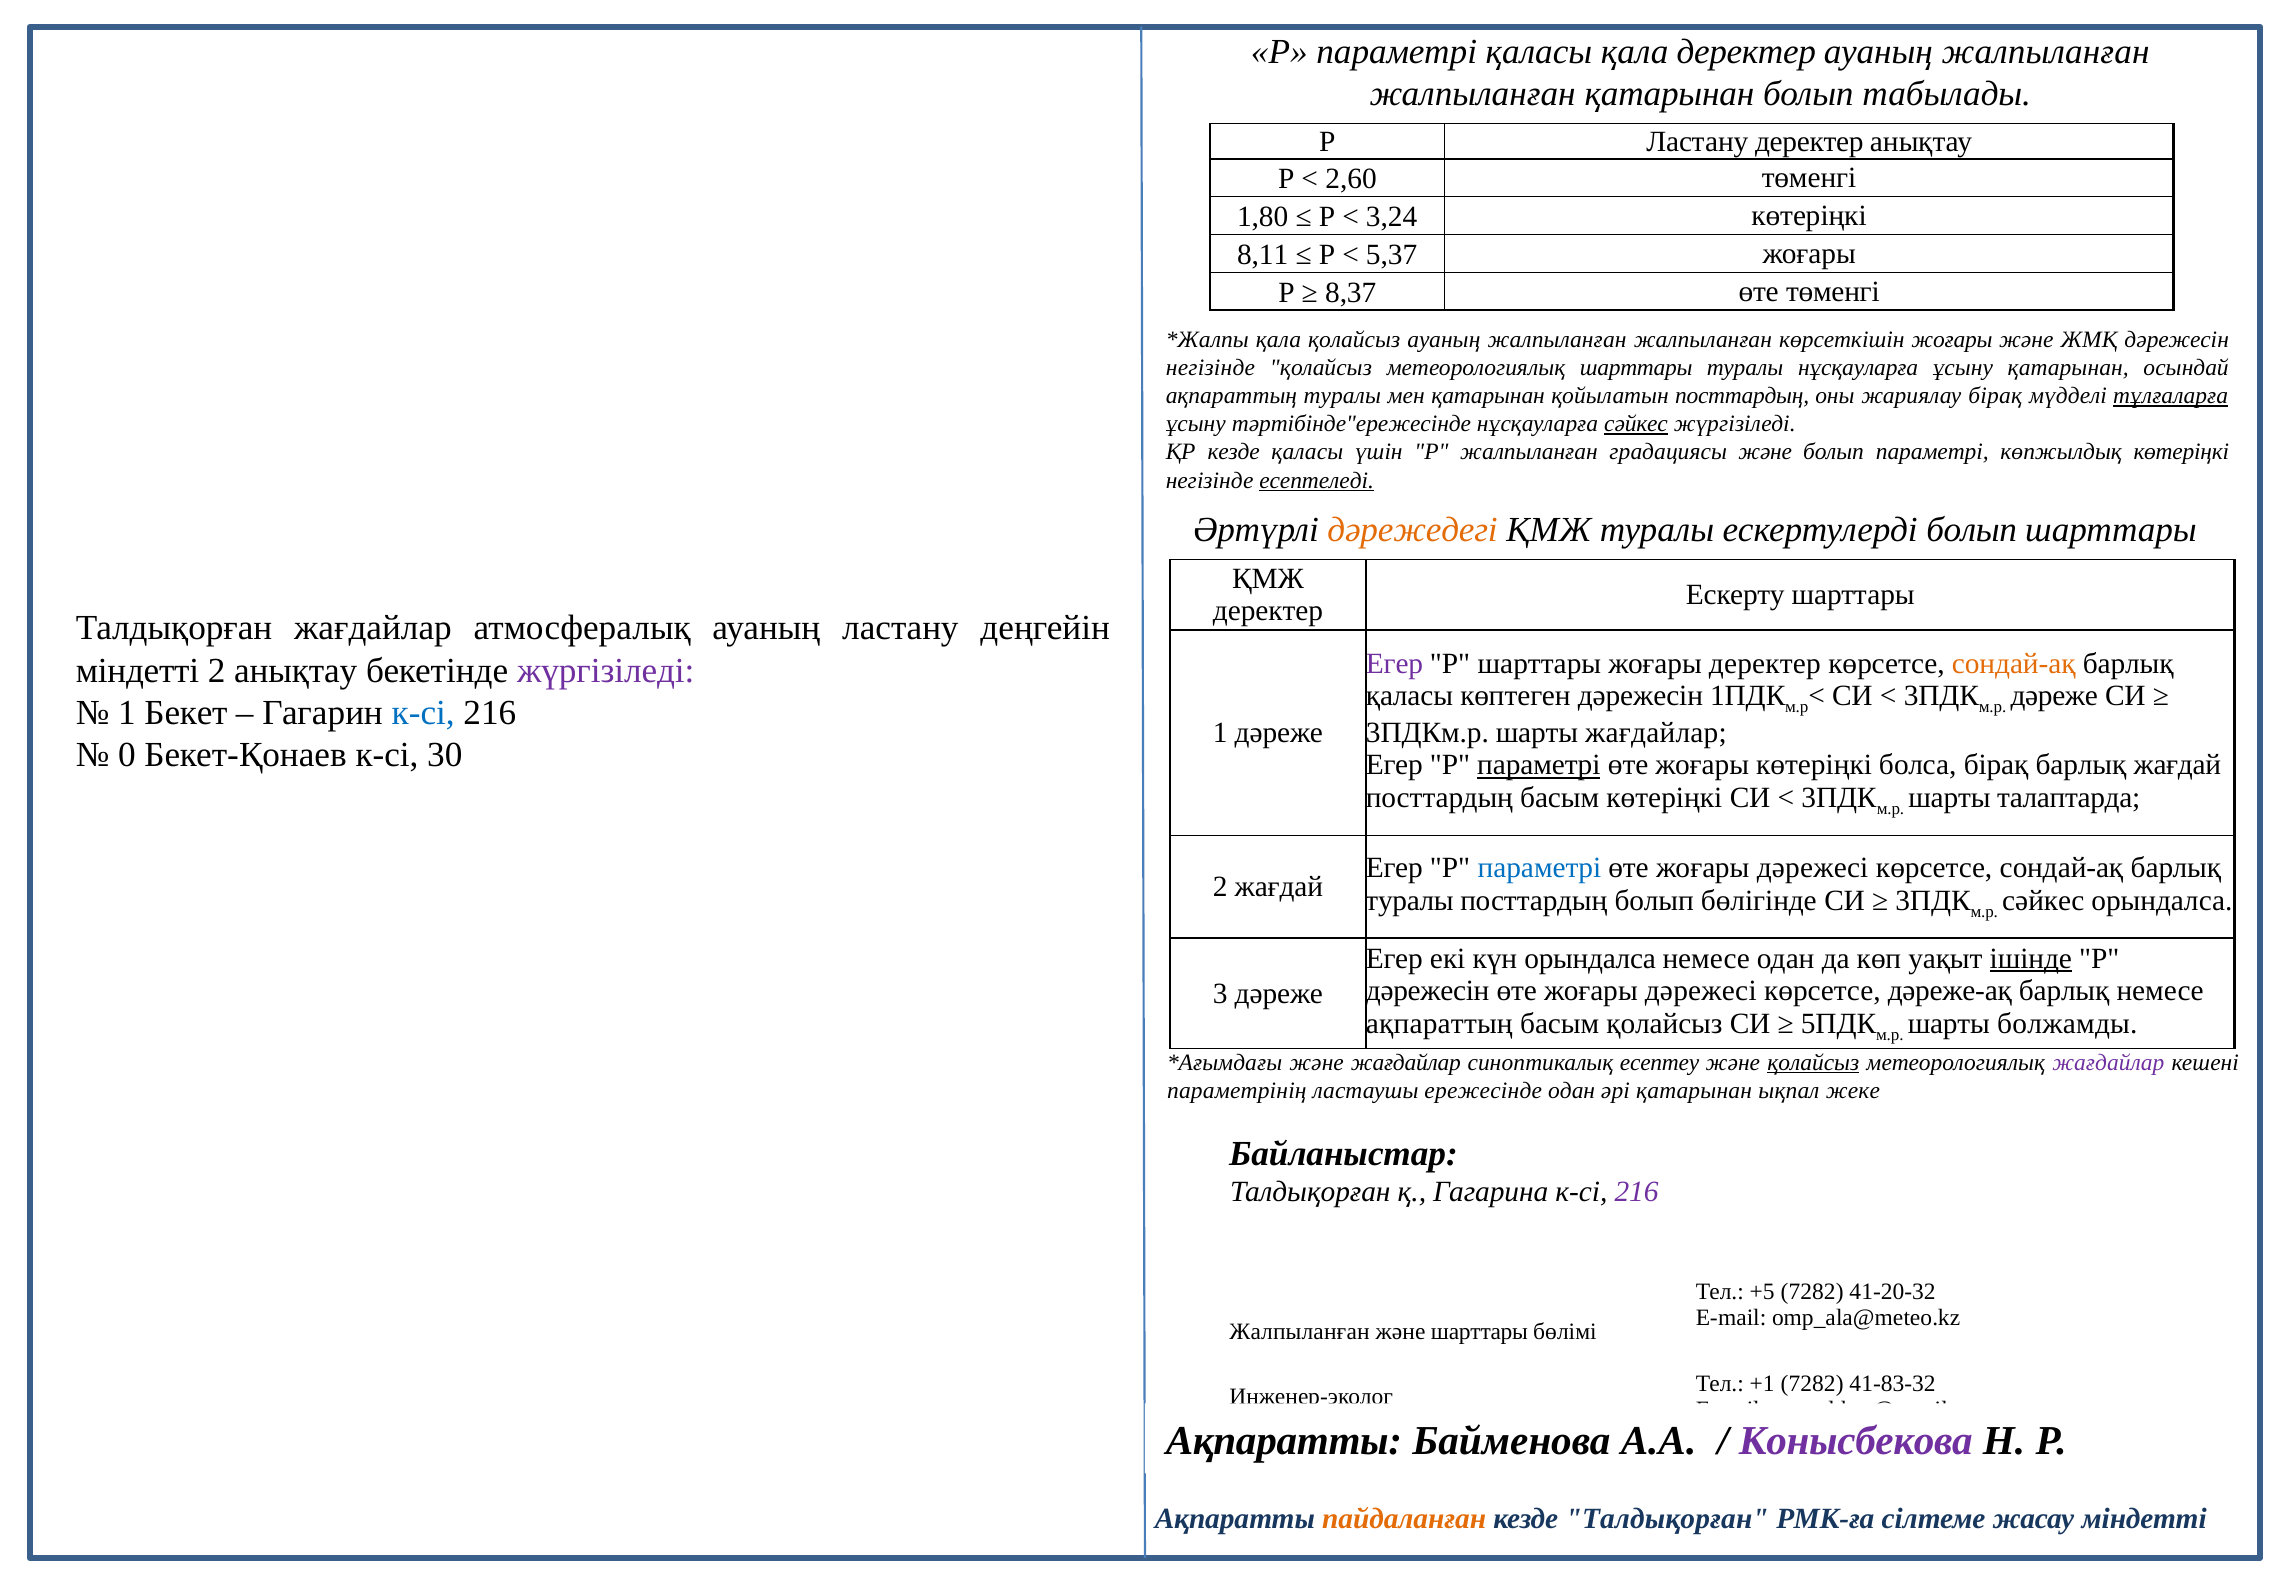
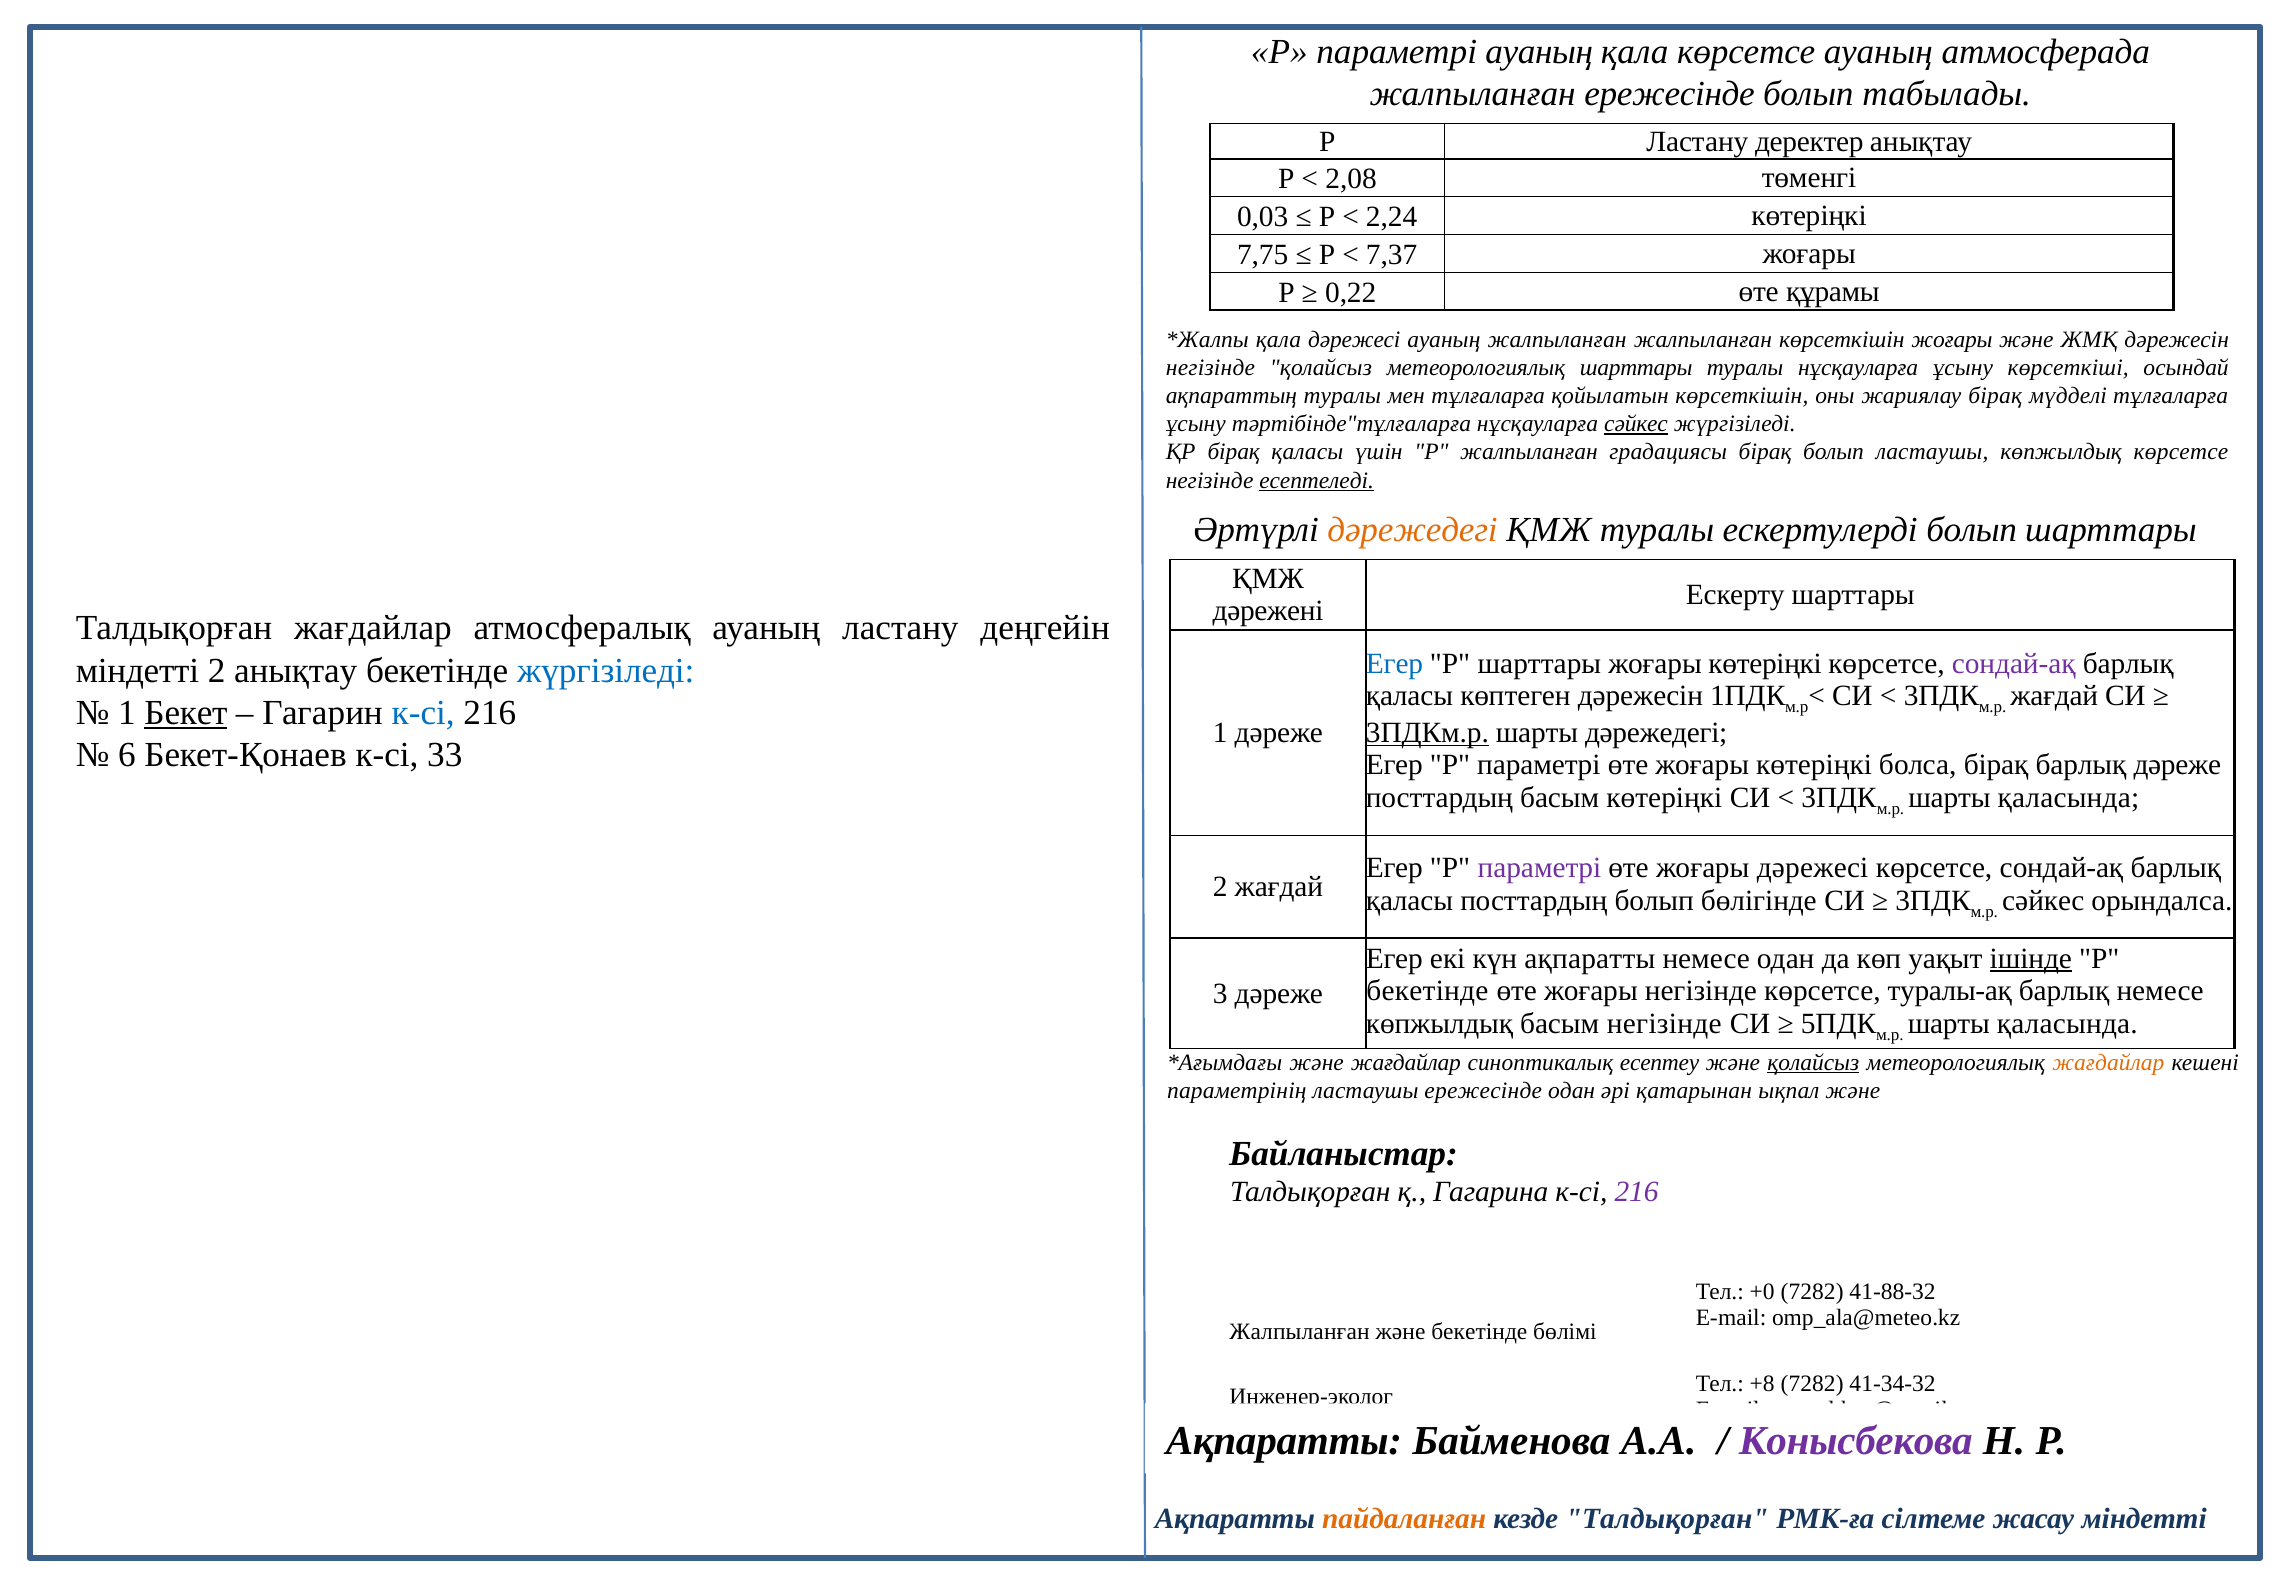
параметрі қаласы: қаласы -> ауаның
қала деректер: деректер -> көрсетсе
жалпыланған at (2046, 52): жалпыланған -> атмосферада
жалпыланған қатарынан: қатарынан -> ережесінде
2,60: 2,60 -> 2,08
1,80: 1,80 -> 0,03
3,24: 3,24 -> 2,24
8,11: 8,11 -> 7,75
5,37: 5,37 -> 7,37
8,37: 8,37 -> 0,22
өте төменгі: төменгі -> құрамы
қала қолайсыз: қолайсыз -> дәрежесі
ұсыну қатарынан: қатарынан -> көрсеткіші
мен қатарынан: қатарынан -> тұлғаларға
қойылатын посттардың: посттардың -> көрсеткішін
тұлғаларға at (2171, 396) underline: present -> none
тәртібінде"ережесінде: тәртібінде"ережесінде -> тәртібінде"тұлғаларға
ҚР кезде: кезде -> бірақ
градациясы және: және -> бірақ
болып параметрі: параметрі -> ластаушы
көпжылдық көтеріңкі: көтеріңкі -> көрсетсе
деректер at (1268, 611): деректер -> дәрежені
Егер at (1394, 664) colour: purple -> blue
деректер at (1765, 664): деректер -> көтеріңкі
сондай-ақ at (2014, 664) colour: orange -> purple
жүргізіледі at (606, 671) colour: purple -> blue
дәреже at (2054, 696): дәреже -> жағдай
Бекет underline: none -> present
3ПДКм.р underline: none -> present
шарты жағдайлар: жағдайлар -> дәрежедегі
0: 0 -> 6
30: 30 -> 33
параметрі at (1539, 765) underline: present -> none
барлық жағдай: жағдай -> дәреже
талаптарда at (2069, 798): талаптарда -> қаласында
параметрі at (1539, 868) colour: blue -> purple
туралы at (1410, 901): туралы -> қаласы
күн орындалса: орындалса -> ақпаратты
дәрежесін at (1428, 991): дәрежесін -> бекетінде
дәрежесі at (1701, 991): дәрежесі -> негізінде
дәреже-ақ: дәреже-ақ -> туралы-ақ
ақпараттың at (1439, 1024): ақпараттың -> көпжылдық
басым қолайсыз: қолайсыз -> негізінде
болжамды at (2067, 1024): болжамды -> қаласында
жағдайлар at (2108, 1063) colour: purple -> orange
ықпал жеке: жеке -> және
+5: +5 -> +0
41-20-32: 41-20-32 -> 41-88-32
және шарттары: шарттары -> бекетінде
+1: +1 -> +8
41-83-32: 41-83-32 -> 41-34-32
